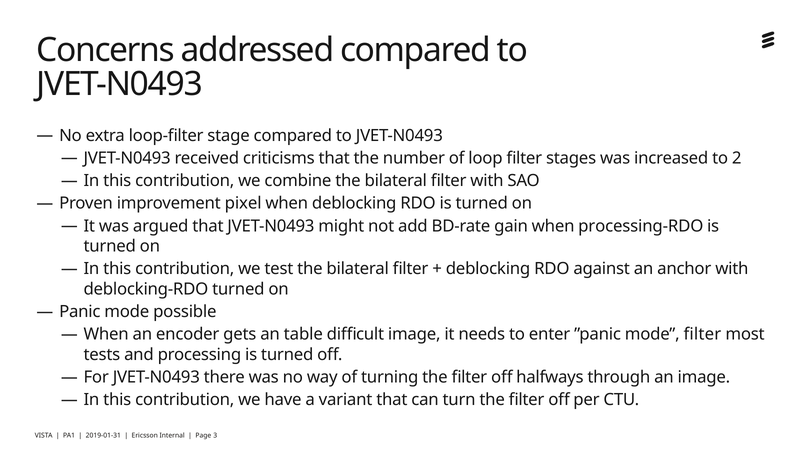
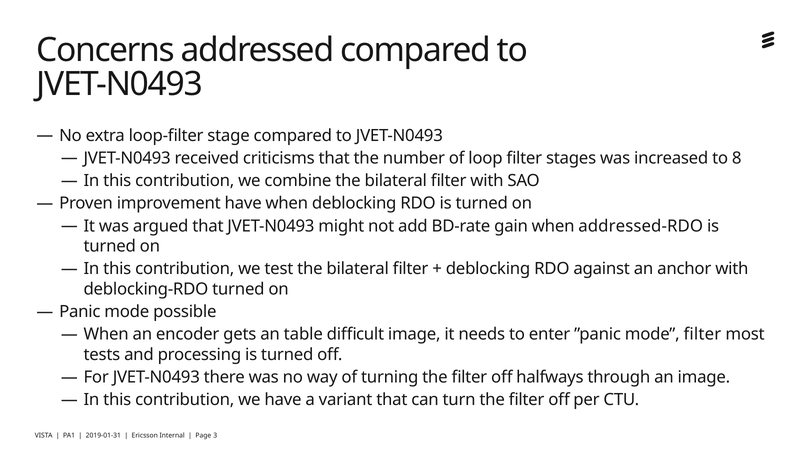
2: 2 -> 8
improvement pixel: pixel -> have
processing-RDO: processing-RDO -> addressed-RDO
